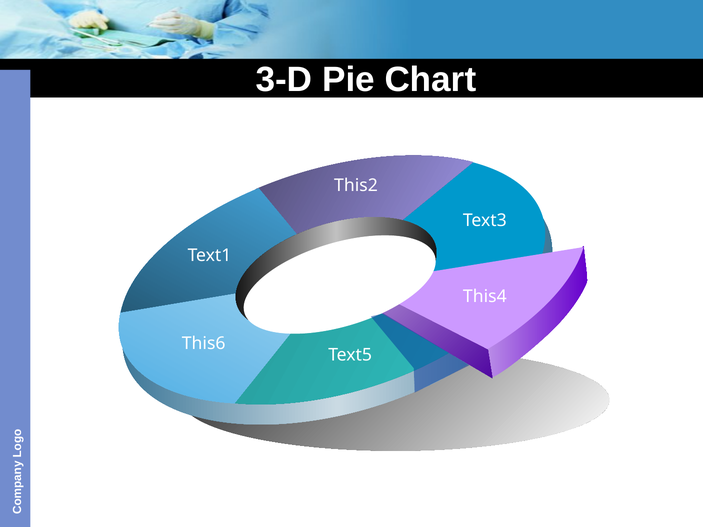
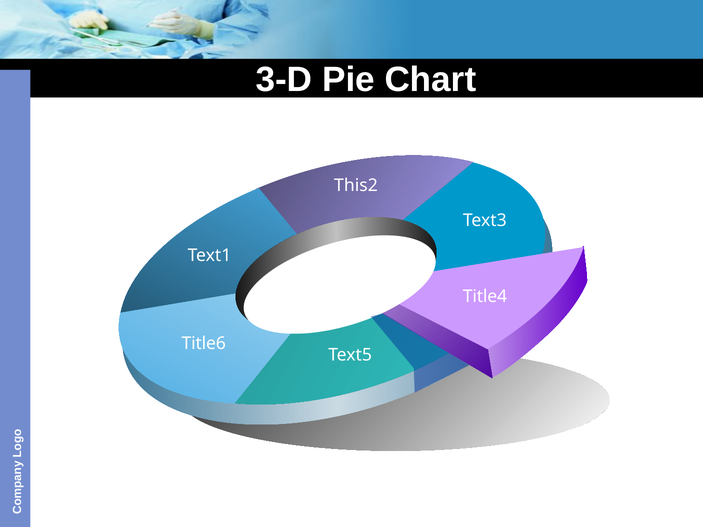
This4: This4 -> Title4
This6: This6 -> Title6
